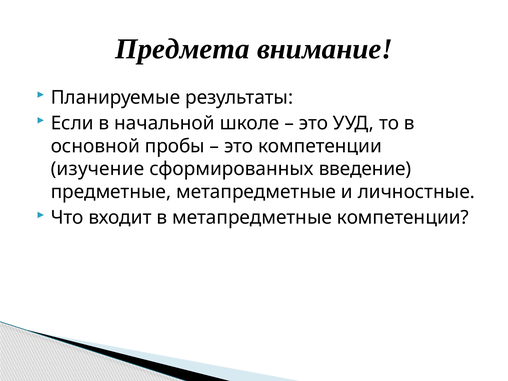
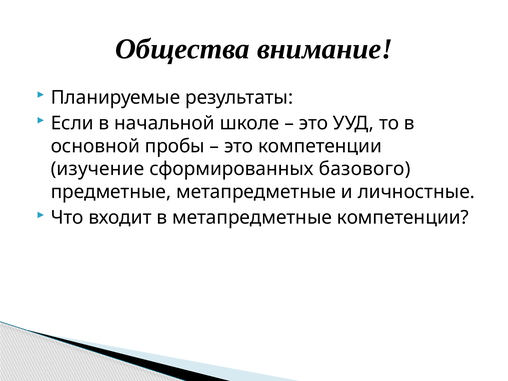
Предмета: Предмета -> Общества
введение: введение -> базового
